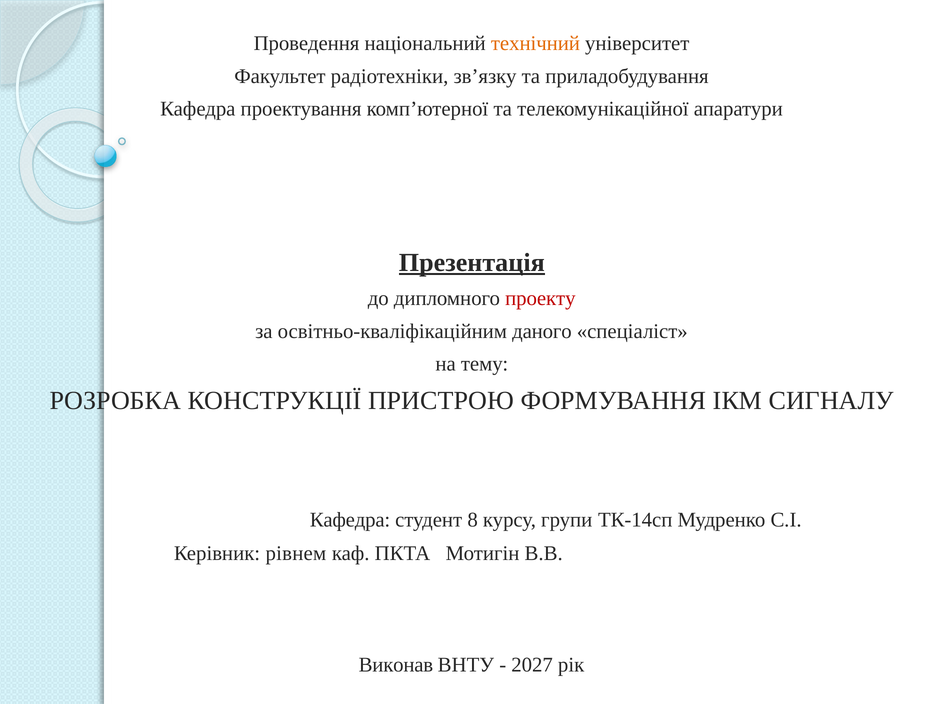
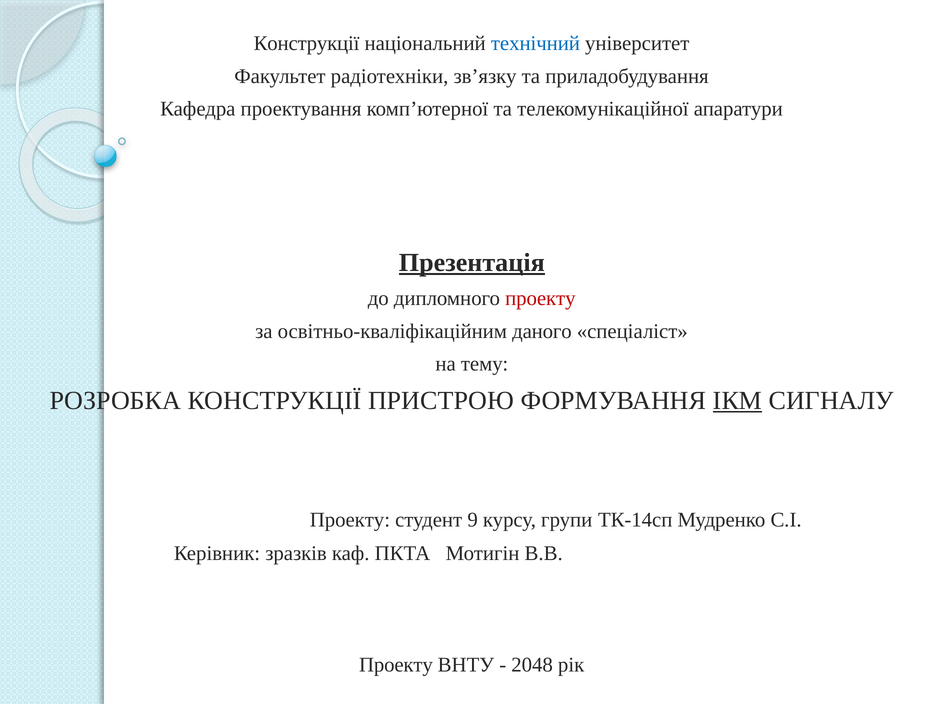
Проведення at (307, 43): Проведення -> Конструкції
технічний colour: orange -> blue
ІКМ underline: none -> present
Кафедра at (350, 519): Кафедра -> Проекту
8: 8 -> 9
рівнем: рівнем -> зразків
Виконав at (396, 664): Виконав -> Проекту
2027: 2027 -> 2048
